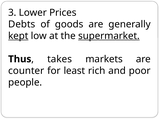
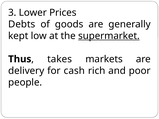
kept underline: present -> none
counter: counter -> delivery
least: least -> cash
